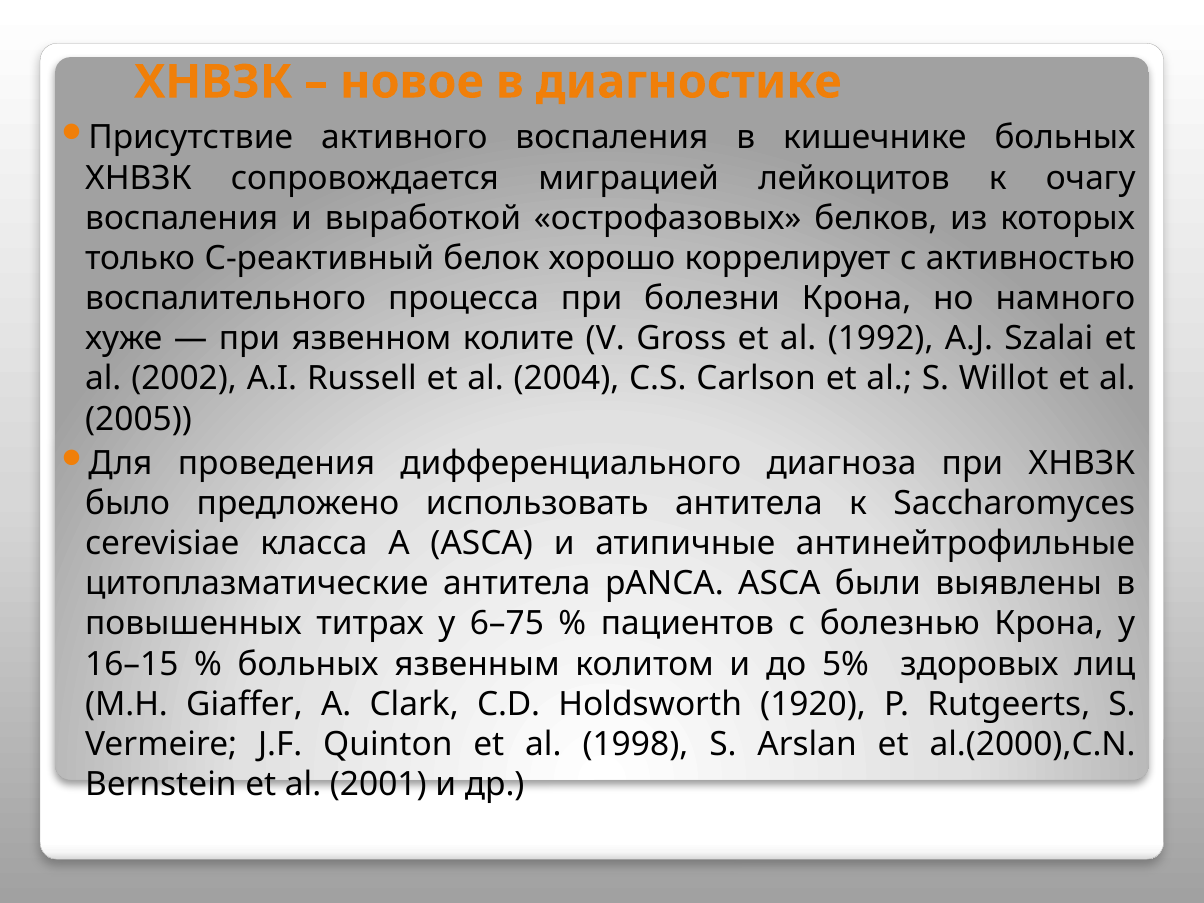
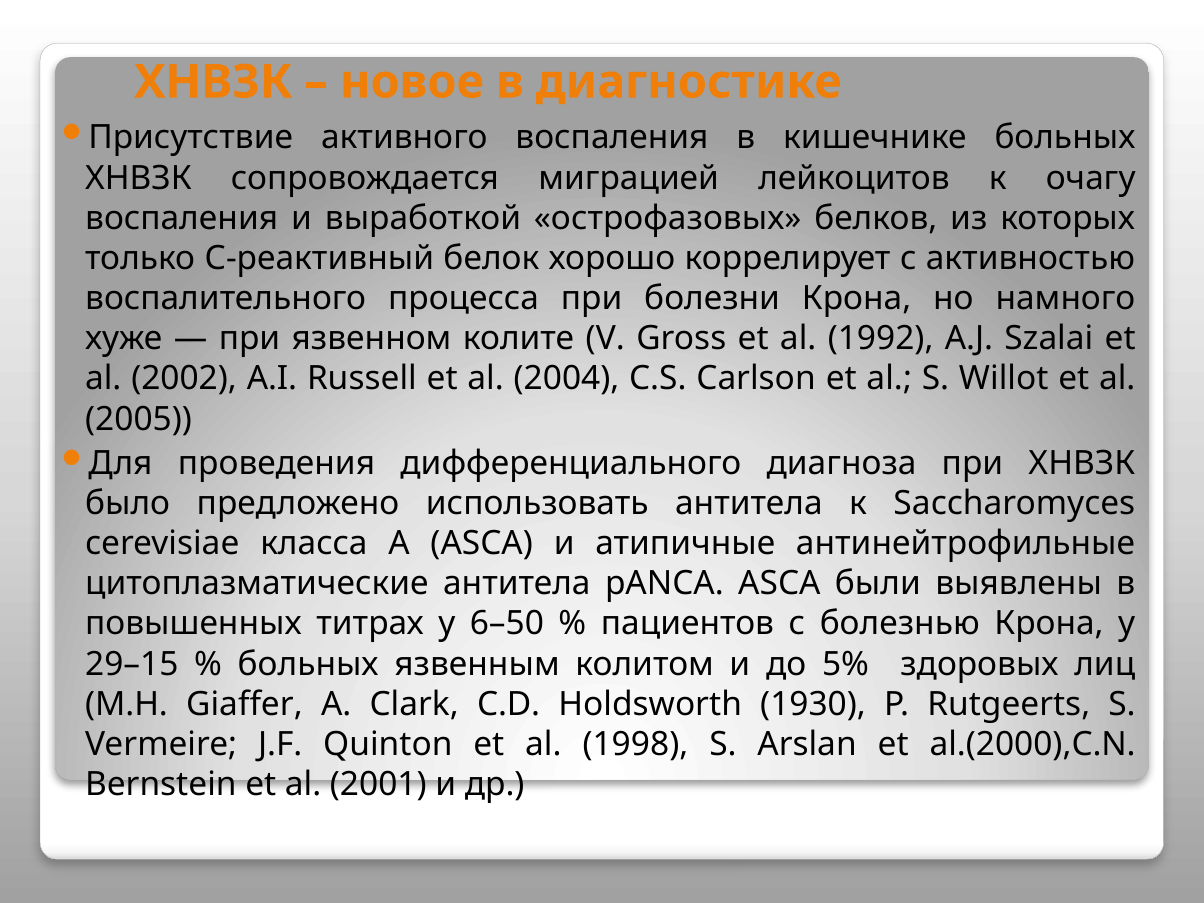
6–75: 6–75 -> 6–50
16–15: 16–15 -> 29–15
1920: 1920 -> 1930
